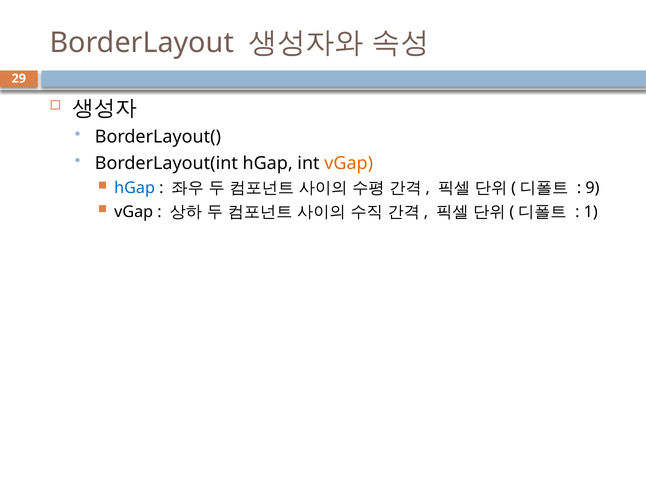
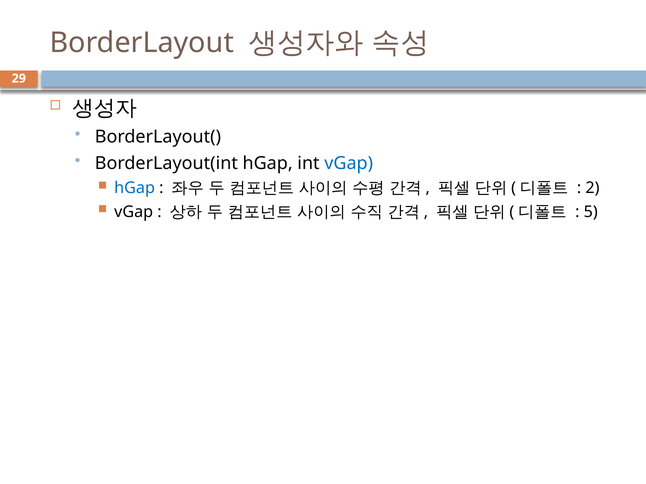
vGap at (349, 163) colour: orange -> blue
9: 9 -> 2
1: 1 -> 5
